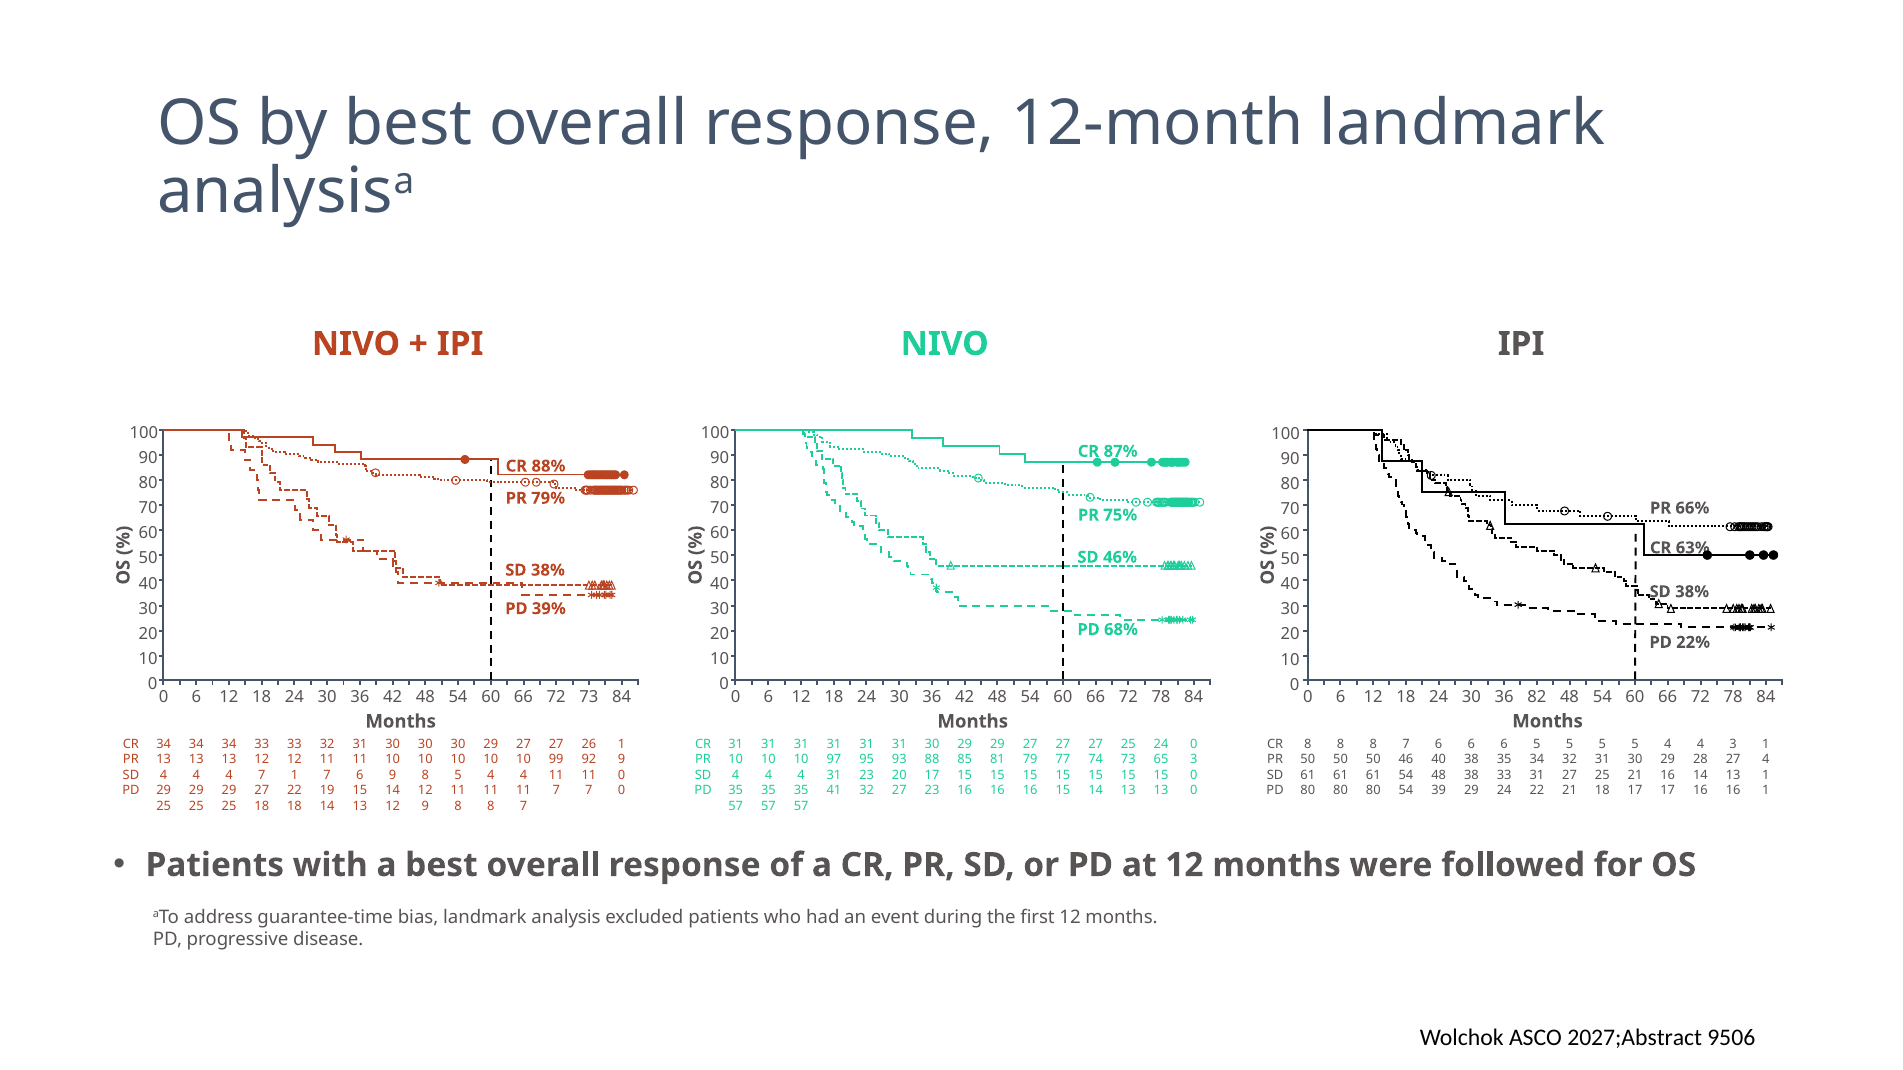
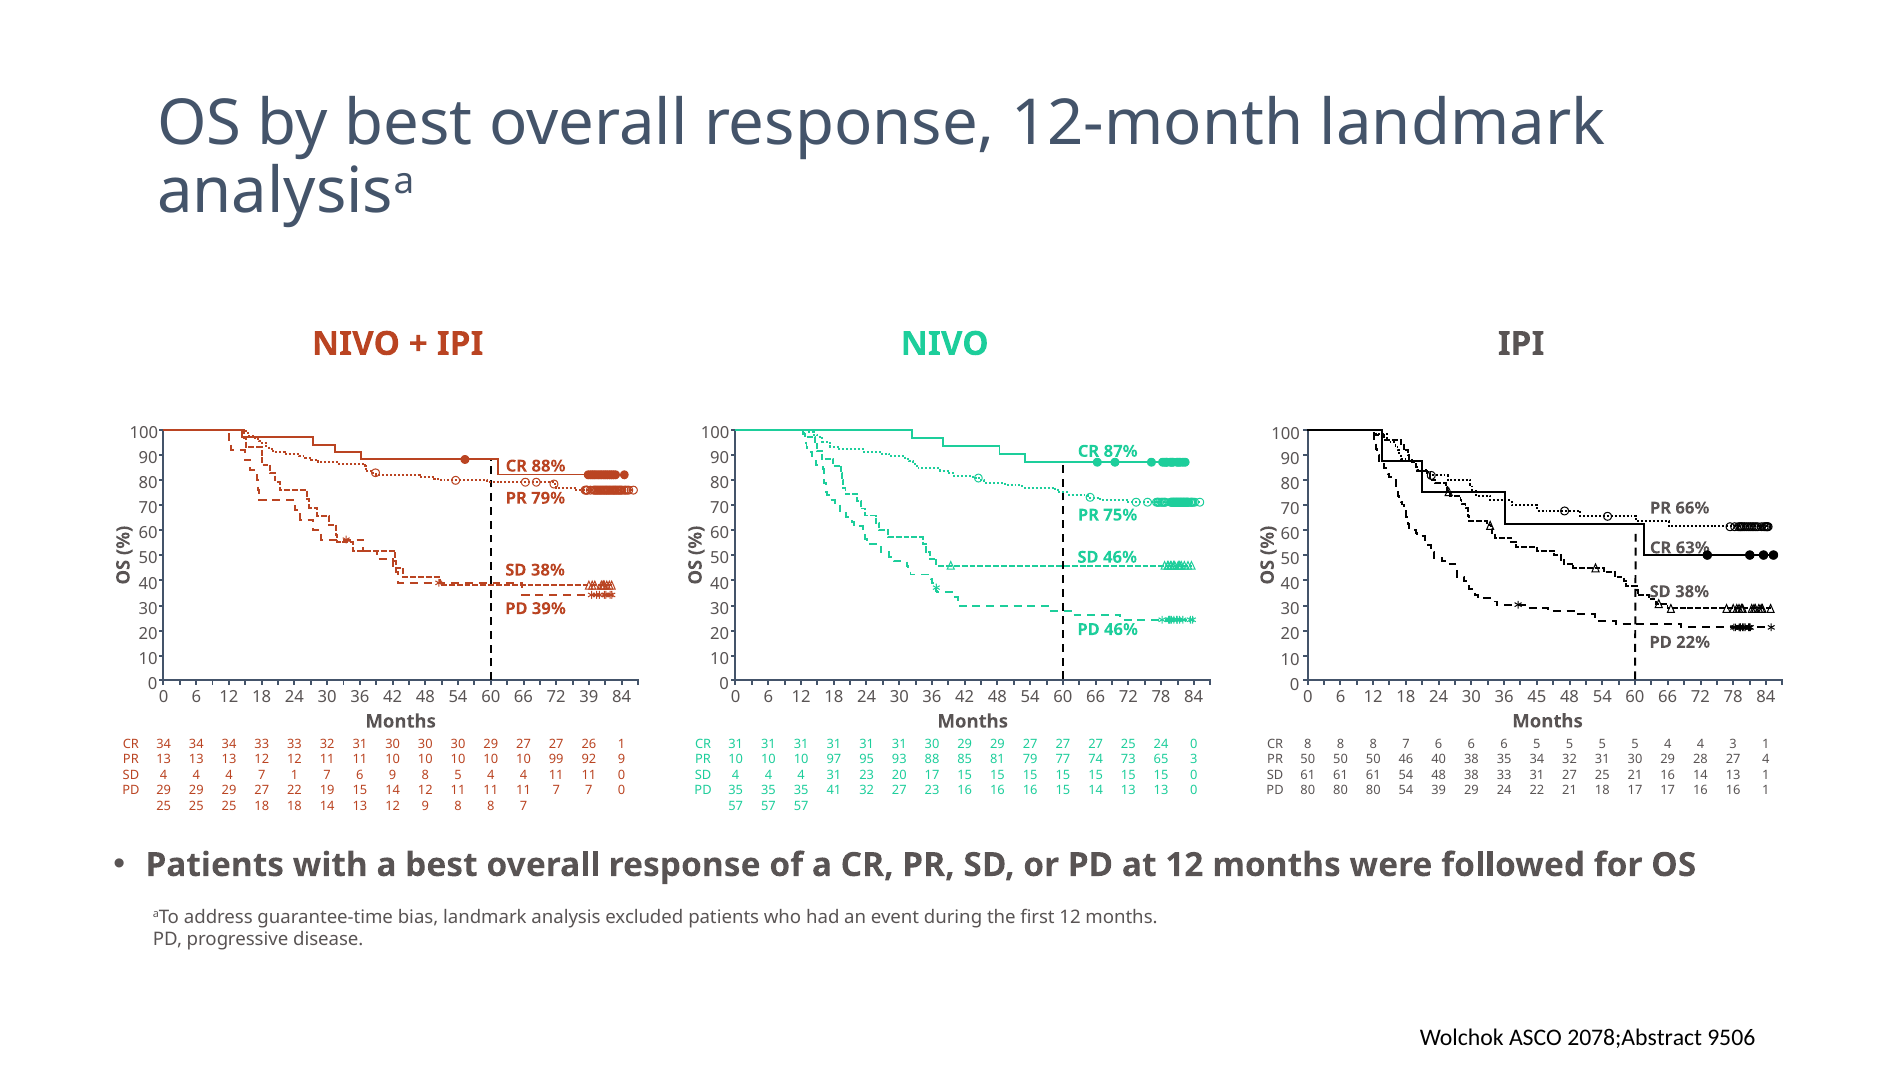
PD 68%: 68% -> 46%
72 73: 73 -> 39
82: 82 -> 45
2027;Abstract: 2027;Abstract -> 2078;Abstract
